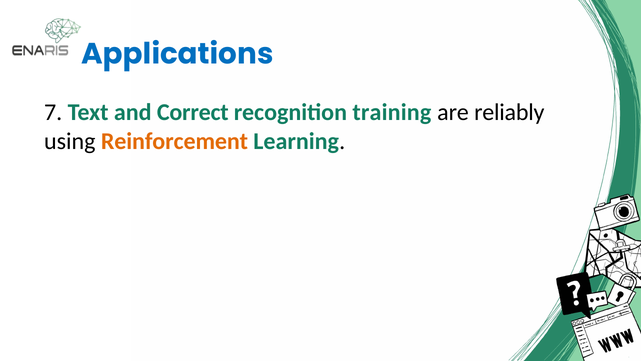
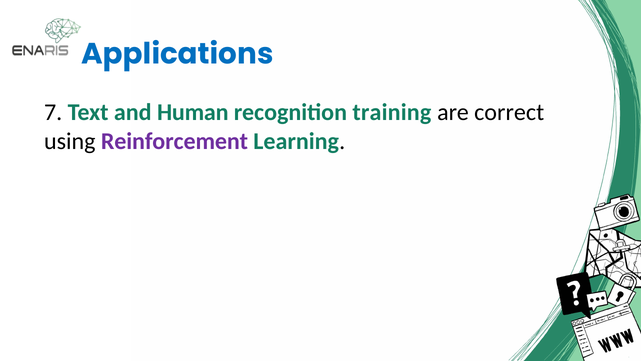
Correct: Correct -> Human
reliably: reliably -> correct
Reinforcement colour: orange -> purple
